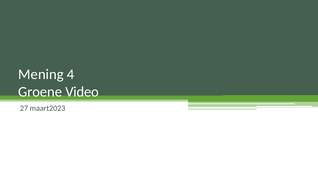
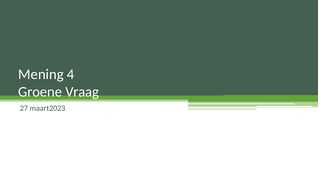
Video: Video -> Vraag
